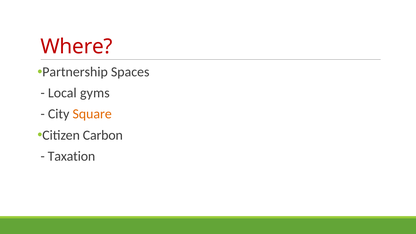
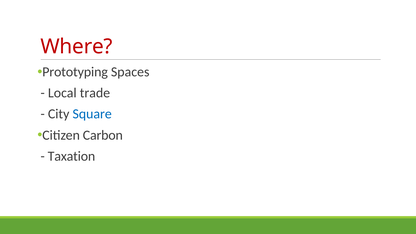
Partnership: Partnership -> Prototyping
gyms: gyms -> trade
Square colour: orange -> blue
